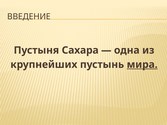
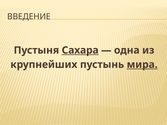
Сахара underline: none -> present
